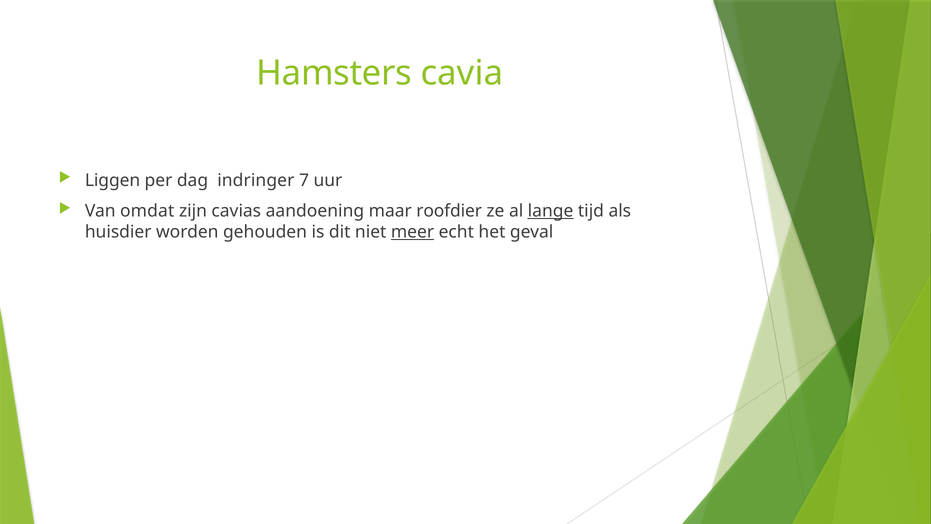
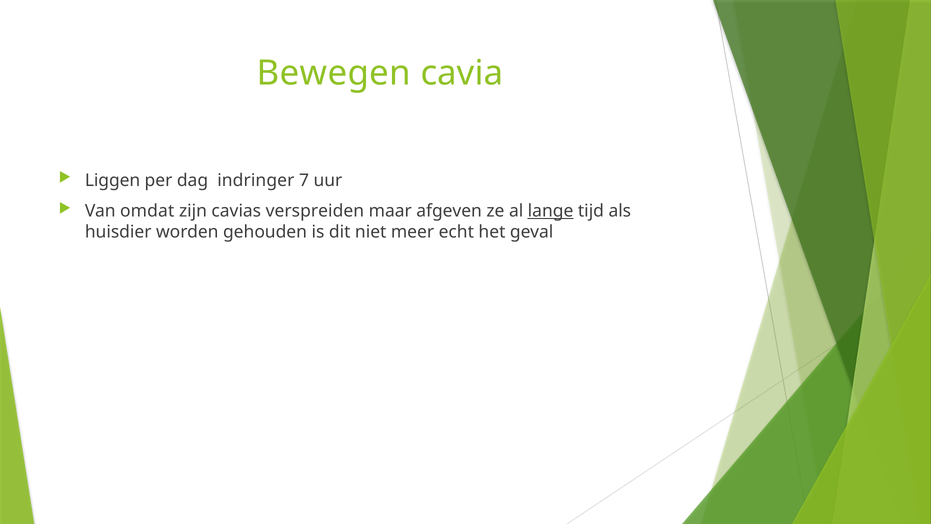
Hamsters: Hamsters -> Bewegen
aandoening: aandoening -> verspreiden
roofdier: roofdier -> afgeven
meer underline: present -> none
